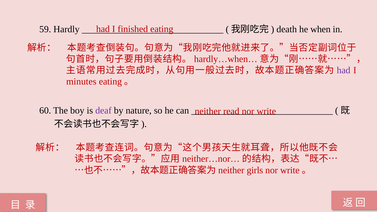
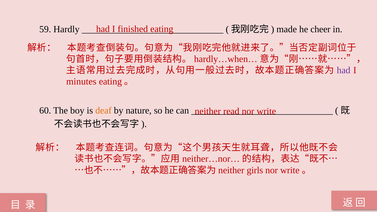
death: death -> made
when: when -> cheer
deaf colour: purple -> orange
